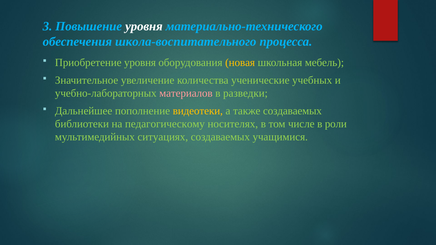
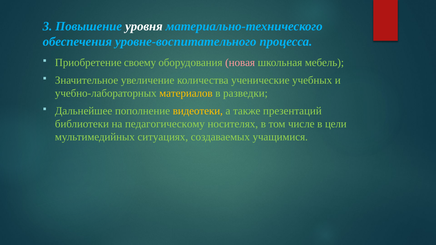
школа-воспитательного: школа-воспитательного -> уровне-воспитательного
Приобретение уровня: уровня -> своему
новая colour: yellow -> pink
материалов colour: pink -> yellow
также создаваемых: создаваемых -> презентаций
роли: роли -> цели
